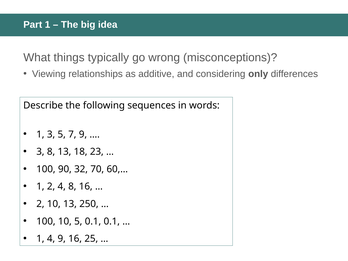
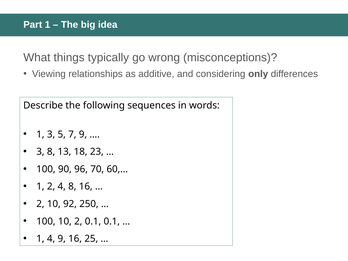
32: 32 -> 96
10 13: 13 -> 92
10 5: 5 -> 2
